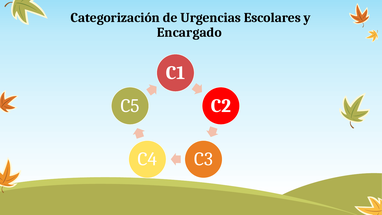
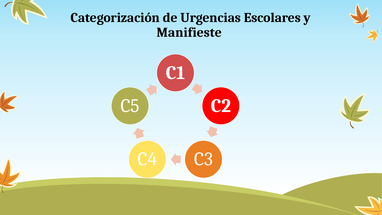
Encargado: Encargado -> Manifieste
